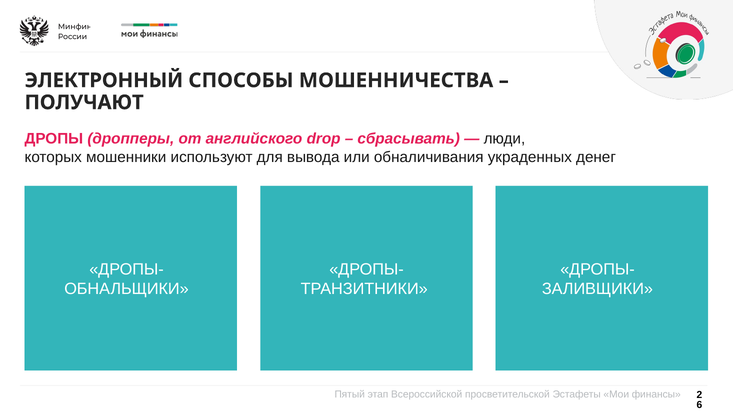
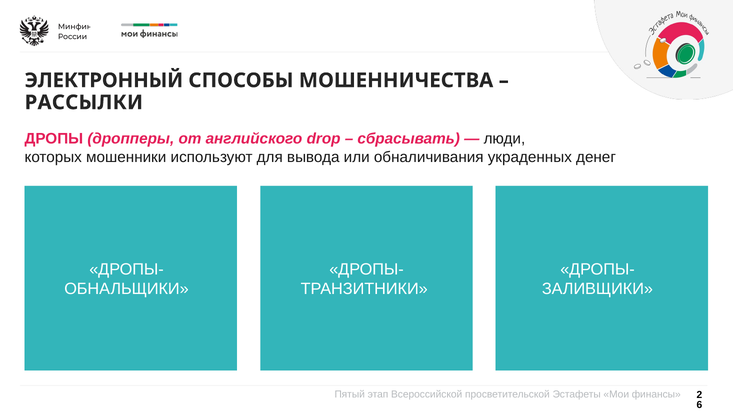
ПОЛУЧАЮТ: ПОЛУЧАЮТ -> РАССЫЛКИ
